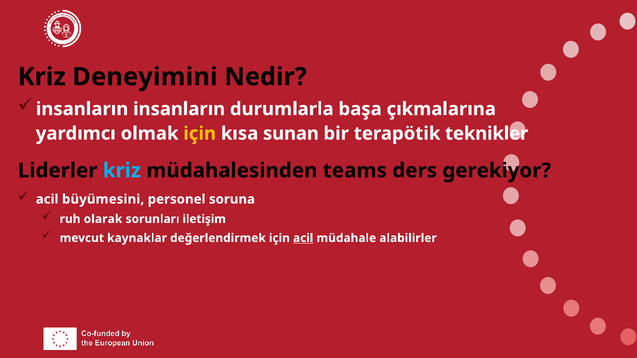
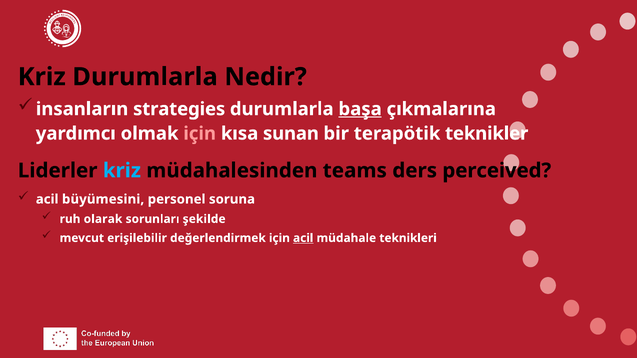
Kriz Deneyimini: Deneyimini -> Durumlarla
insanların insanların: insanların -> strategies
başa underline: none -> present
için at (200, 134) colour: yellow -> pink
gerekiyor: gerekiyor -> perceived
iletişim: iletişim -> şekilde
kaynaklar: kaynaklar -> erişilebilir
alabilirler: alabilirler -> teknikleri
